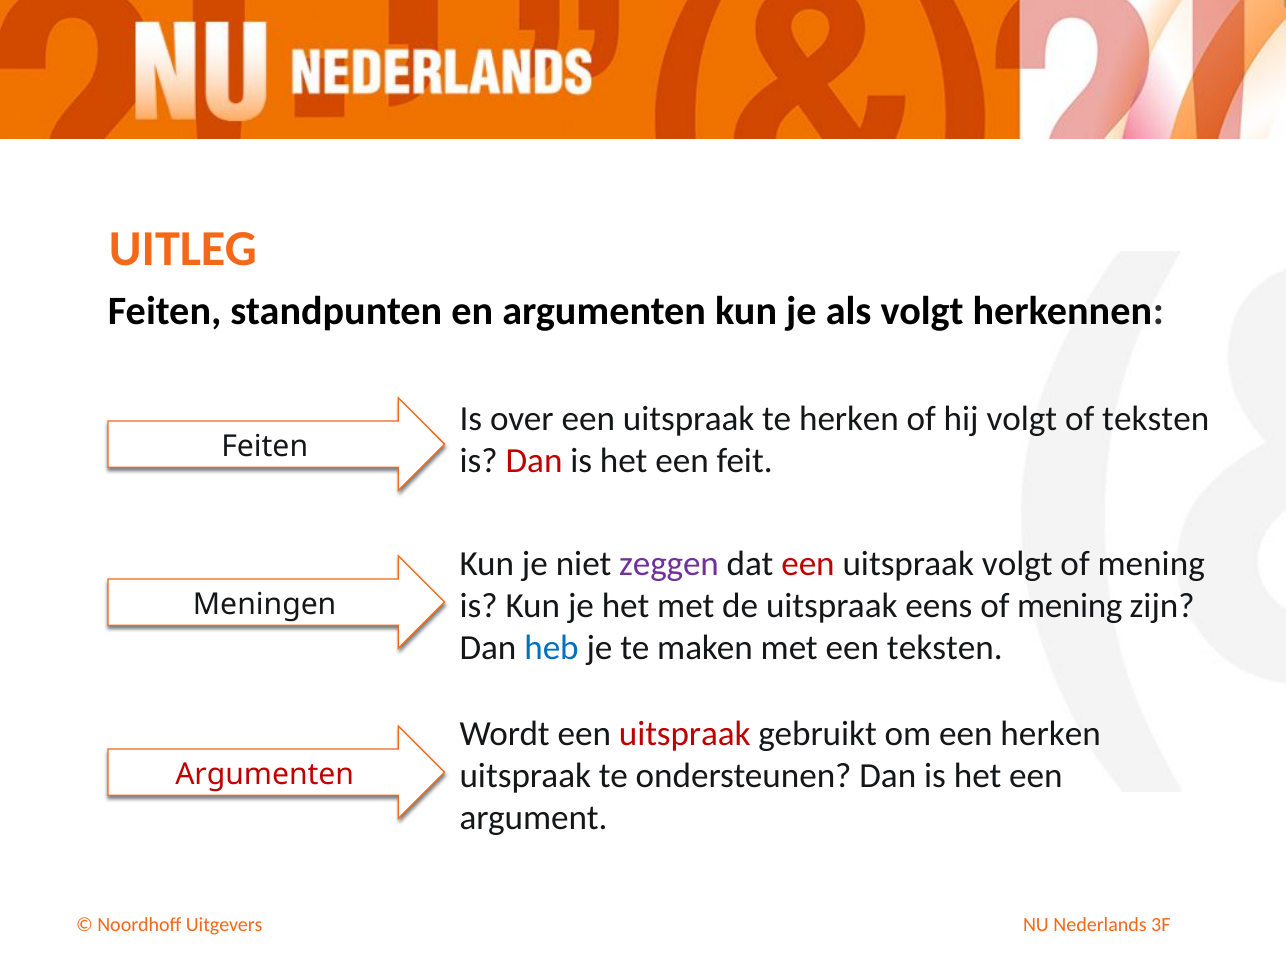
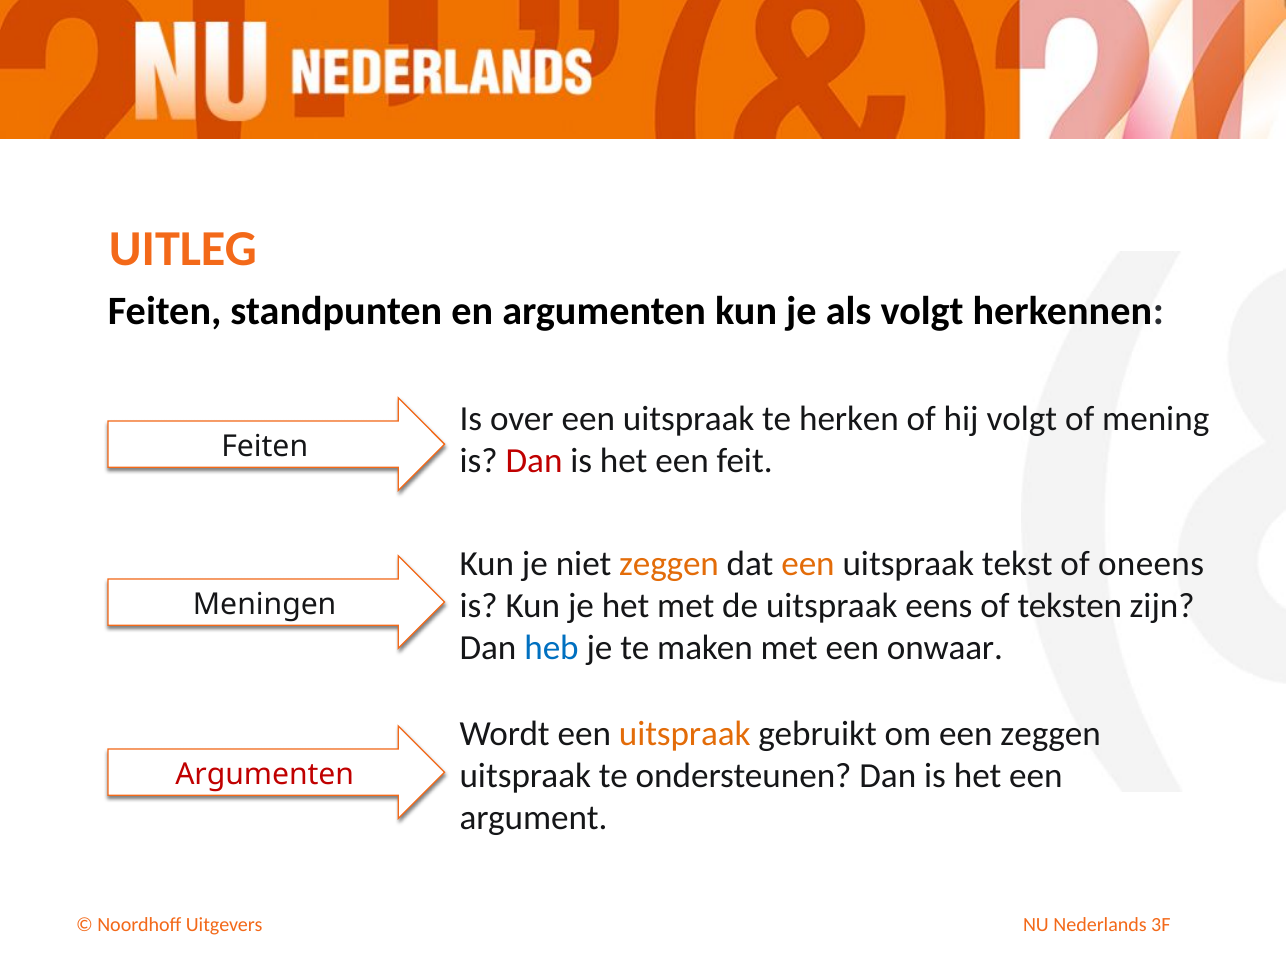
of teksten: teksten -> mening
zeggen at (669, 563) colour: purple -> orange
een at (808, 563) colour: red -> orange
uitspraak volgt: volgt -> tekst
mening at (1151, 563): mening -> oneens
eens of mening: mening -> teksten
een teksten: teksten -> onwaar
uitspraak at (685, 733) colour: red -> orange
een herken: herken -> zeggen
